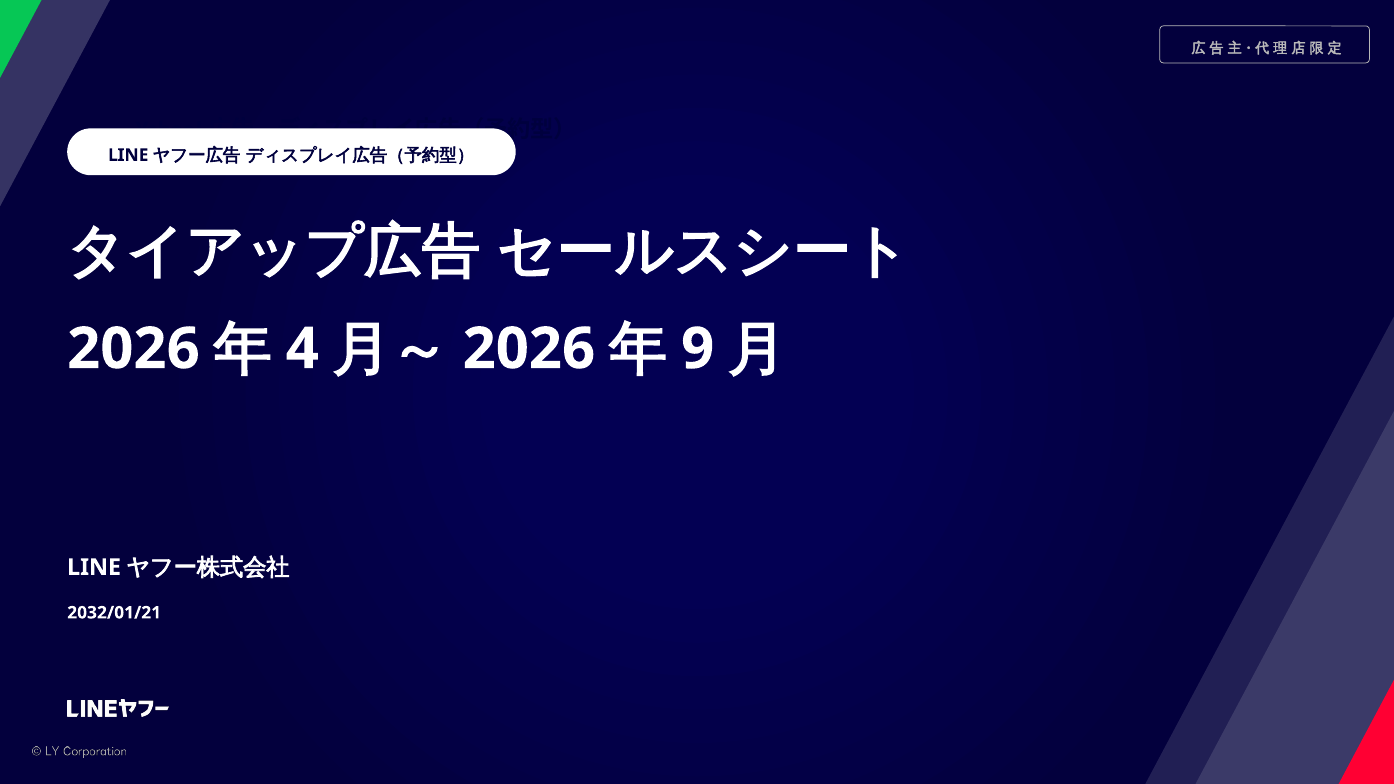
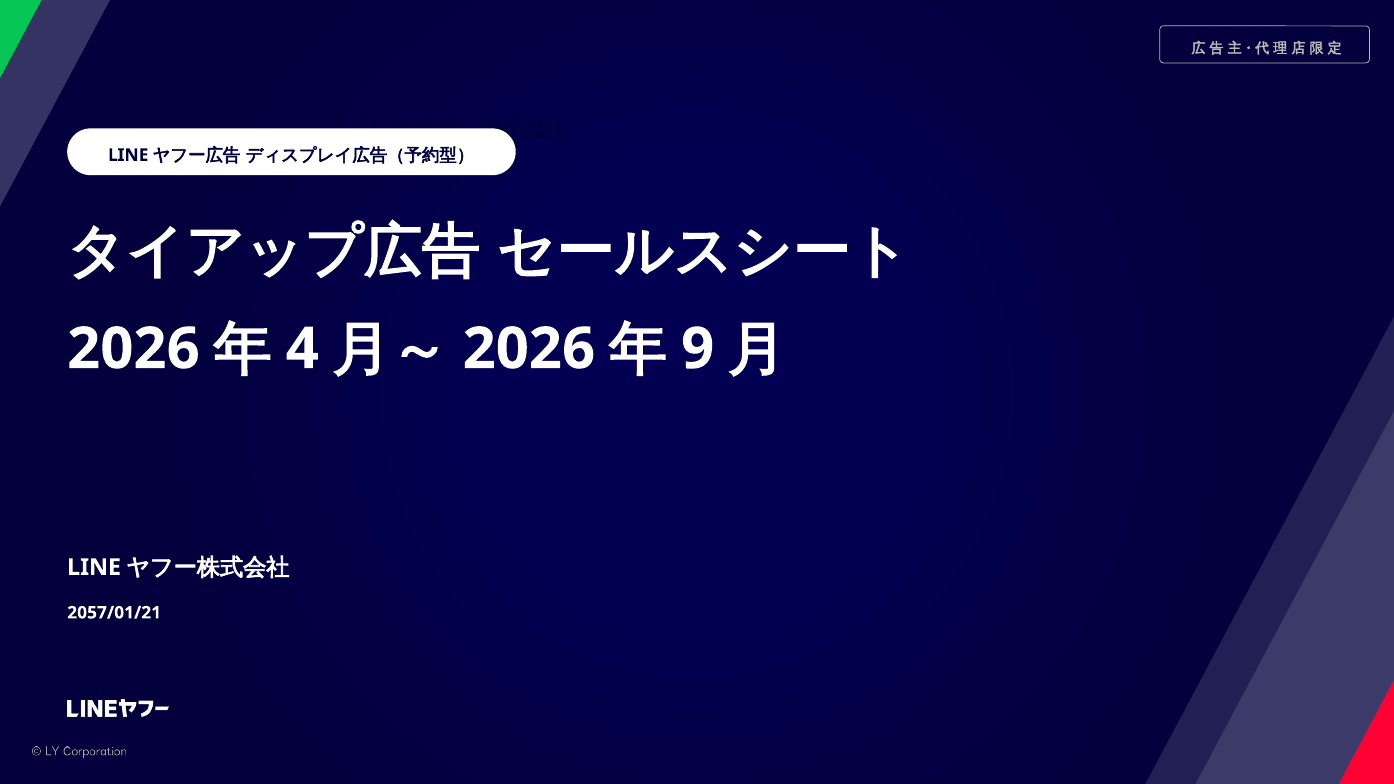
2032/01/21: 2032/01/21 -> 2057/01/21
